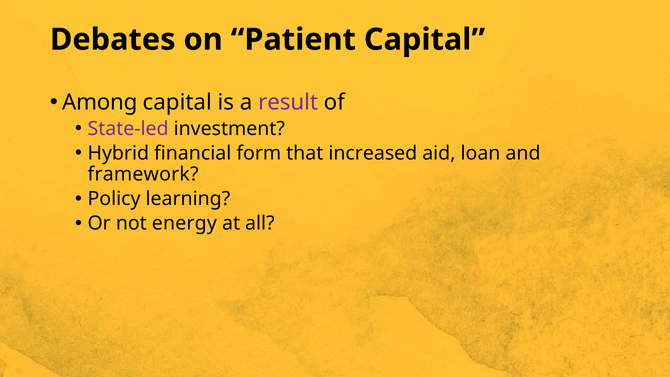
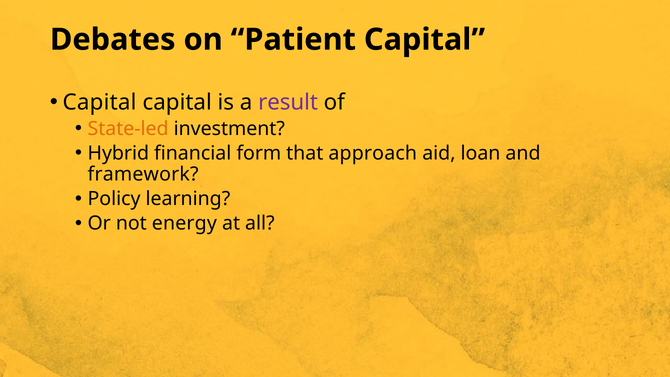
Among at (100, 102): Among -> Capital
State-led colour: purple -> orange
increased: increased -> approach
